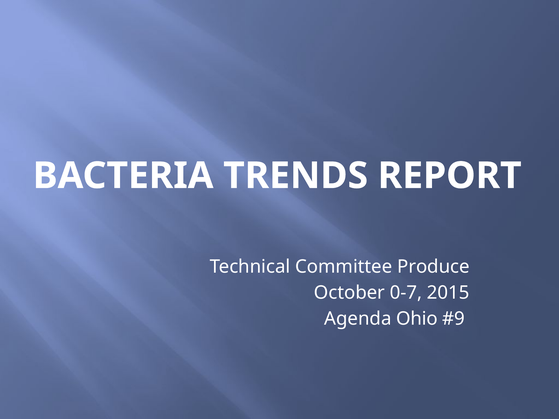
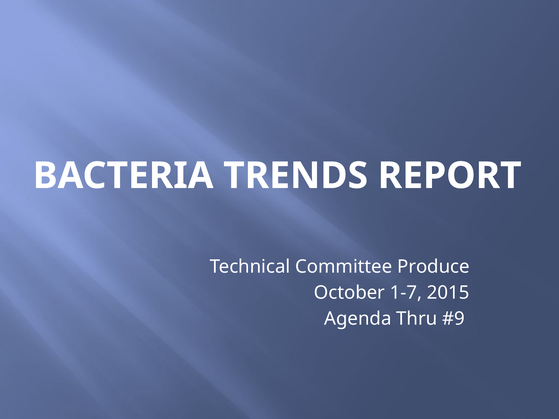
0-7: 0-7 -> 1-7
Ohio: Ohio -> Thru
